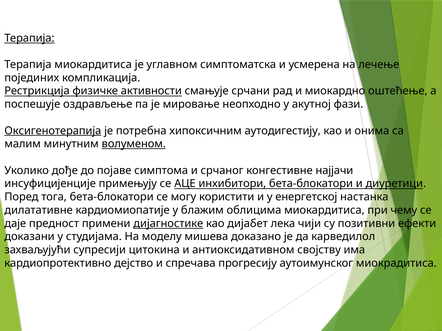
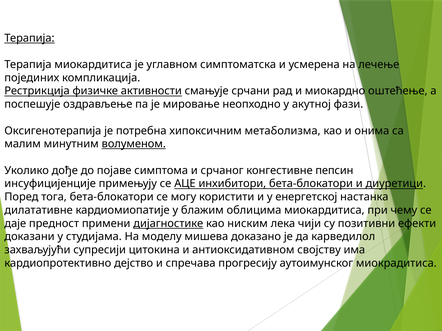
Оксигенотерапија underline: present -> none
аутодигестију: аутодигестију -> метаболизма
најјачи: најјачи -> пепсин
дијабет: дијабет -> ниским
